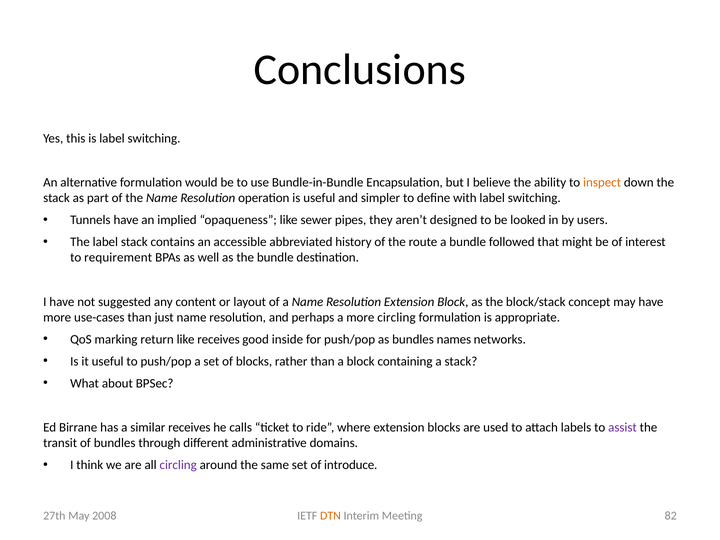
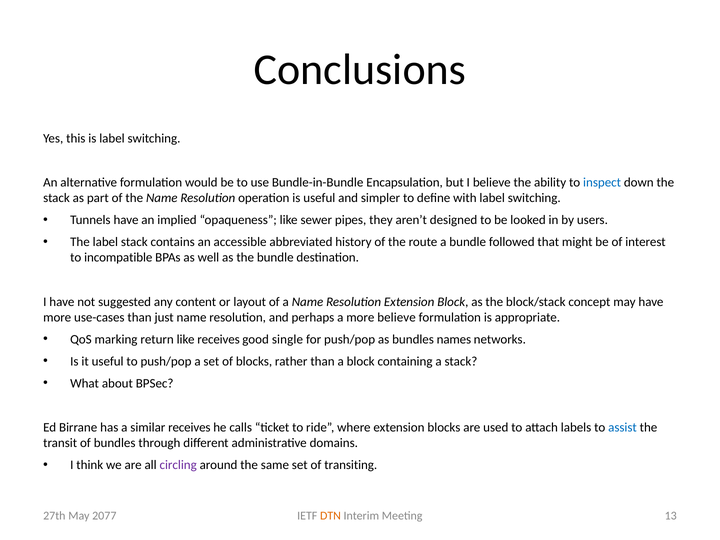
inspect colour: orange -> blue
requirement: requirement -> incompatible
more circling: circling -> believe
inside: inside -> single
assist colour: purple -> blue
introduce: introduce -> transiting
82: 82 -> 13
2008: 2008 -> 2077
